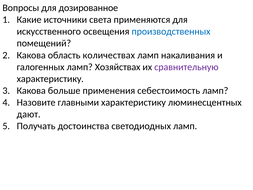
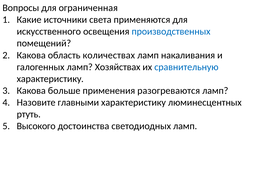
дозированное: дозированное -> ограниченная
сравнительную colour: purple -> blue
себестоимость: себестоимость -> разогреваются
дают: дают -> ртуть
Получать: Получать -> Высокого
